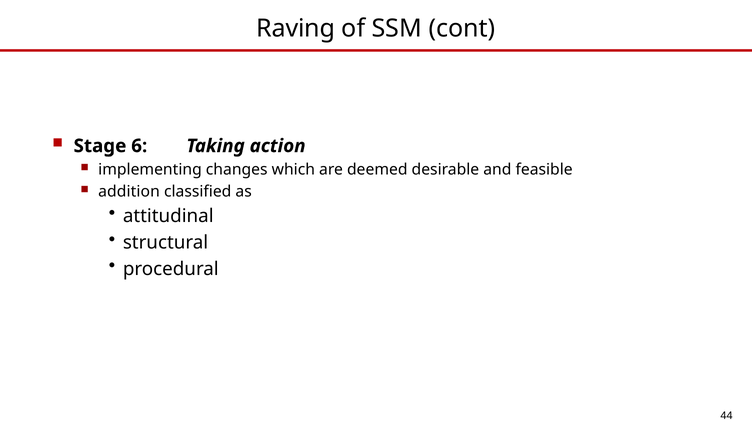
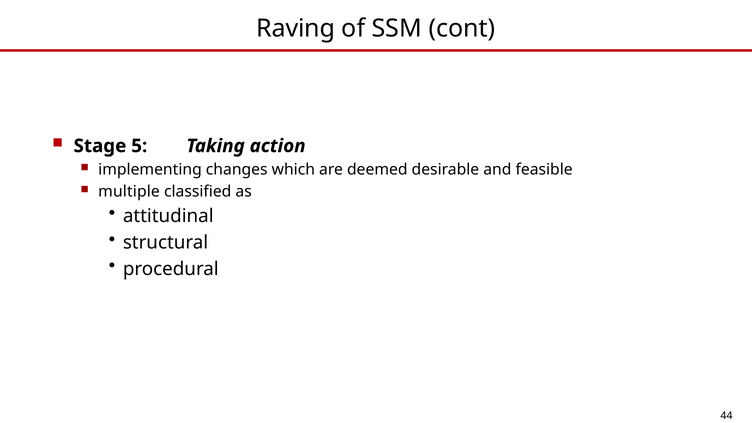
6: 6 -> 5
addition: addition -> multiple
